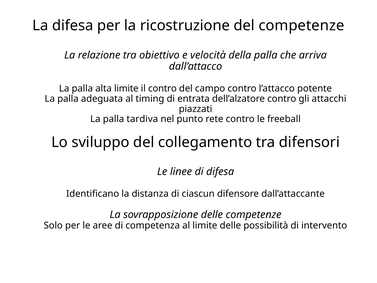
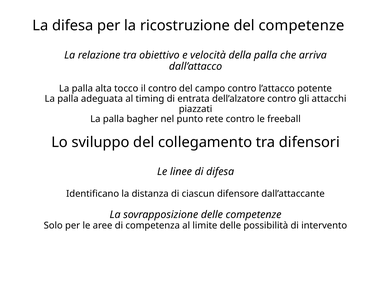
alta limite: limite -> tocco
tardiva: tardiva -> bagher
